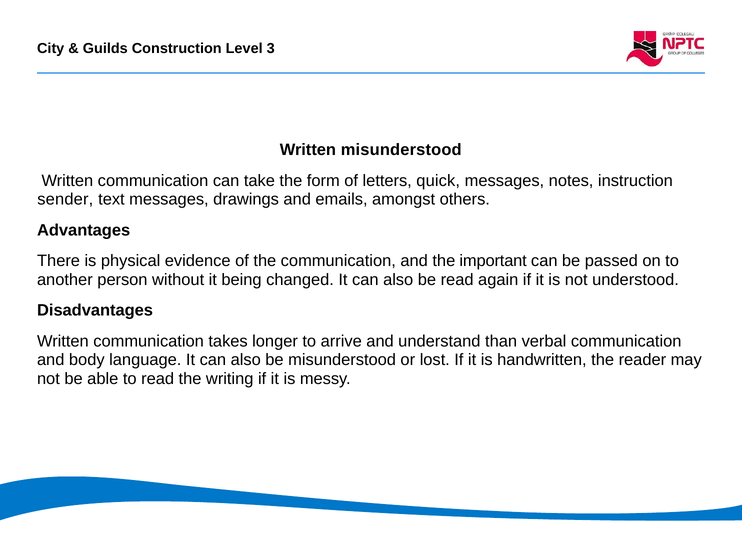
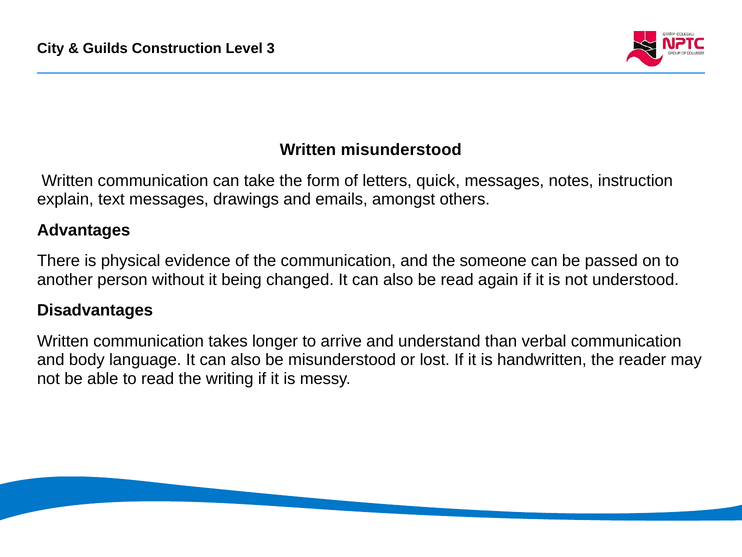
sender: sender -> explain
important: important -> someone
